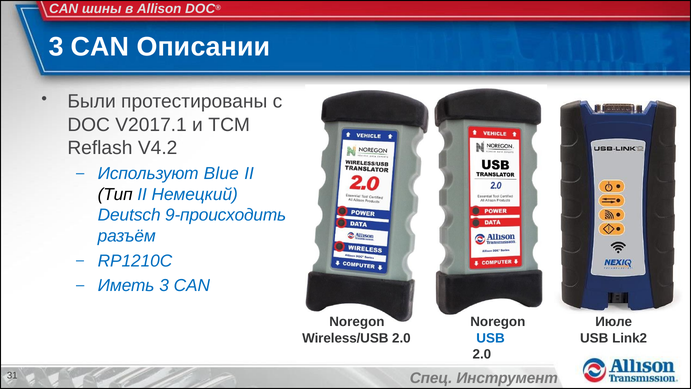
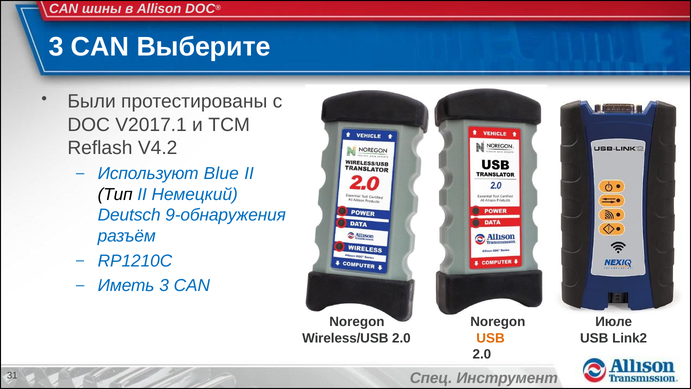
Описании: Описании -> Выберите
9-происходить: 9-происходить -> 9-обнаружения
USB at (490, 338) colour: blue -> orange
